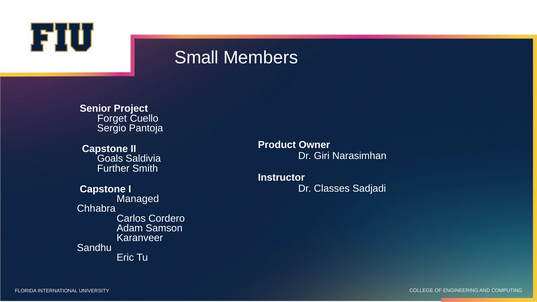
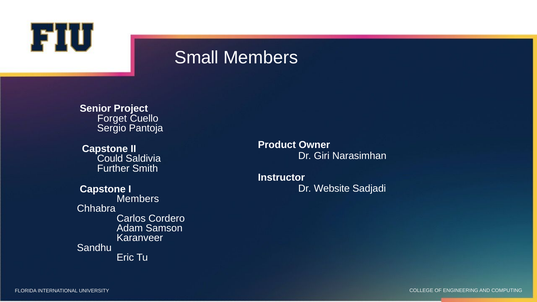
Goals: Goals -> Could
Classes: Classes -> Website
Managed at (138, 199): Managed -> Members
